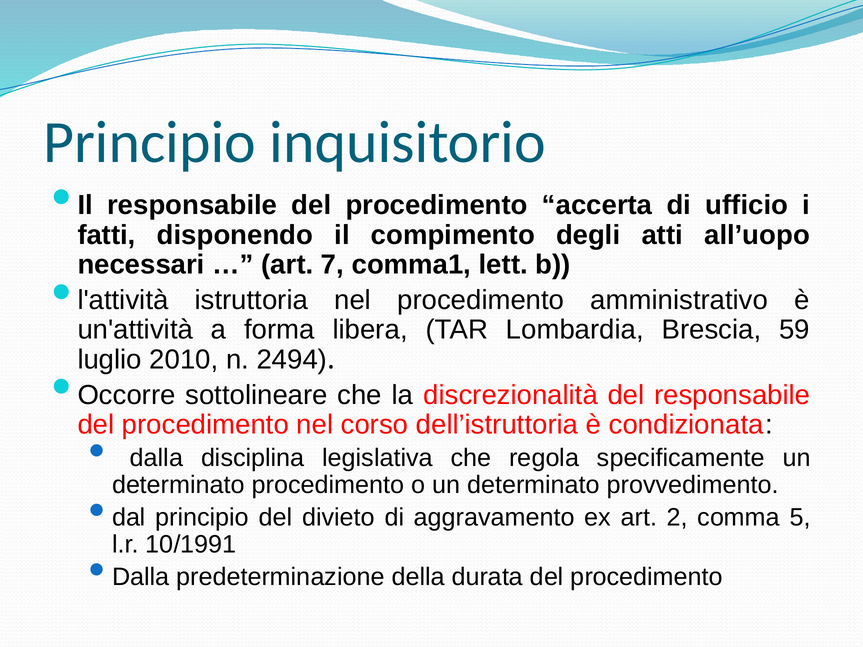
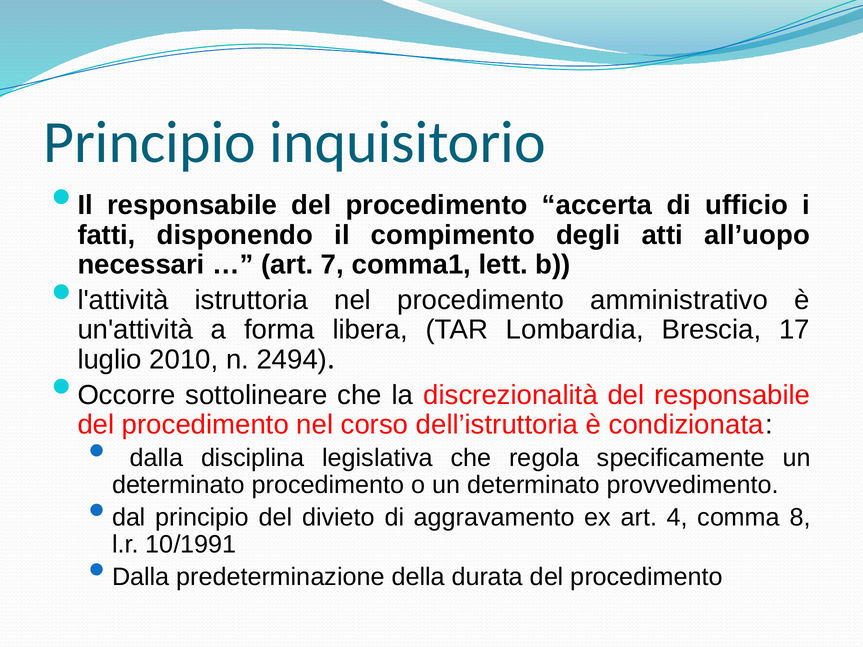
59: 59 -> 17
2: 2 -> 4
5: 5 -> 8
